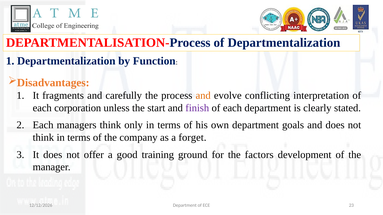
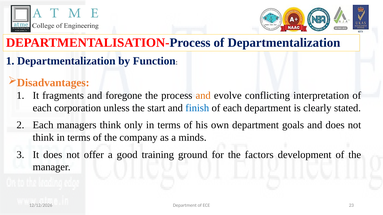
carefully: carefully -> foregone
finish colour: purple -> blue
forget: forget -> minds
